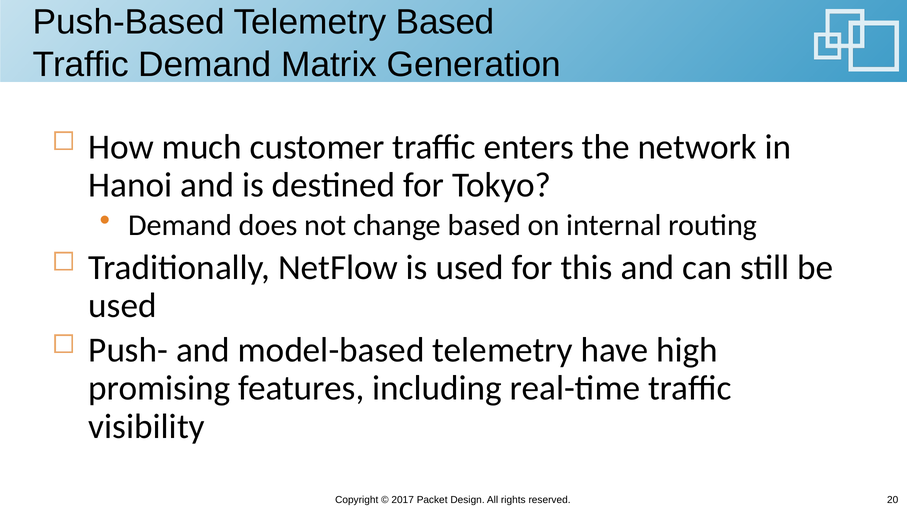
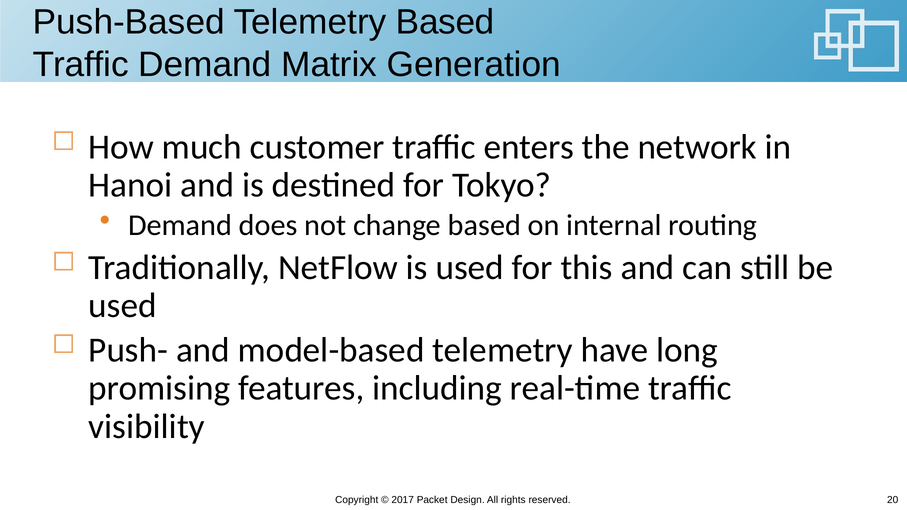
high: high -> long
